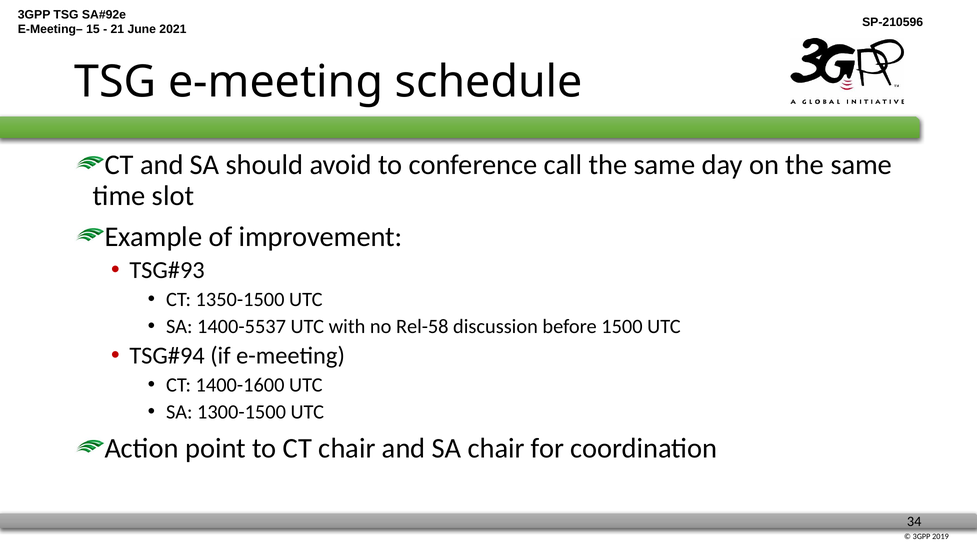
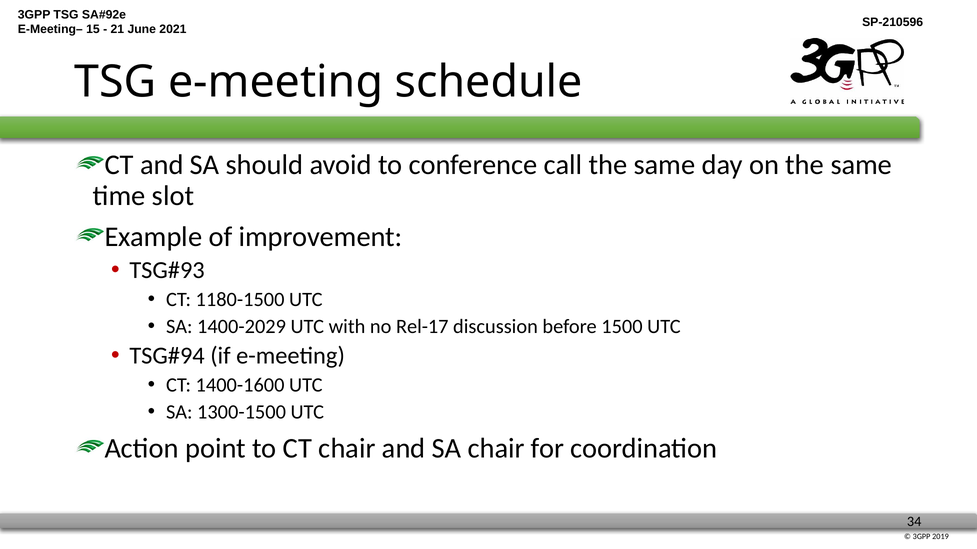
1350-1500: 1350-1500 -> 1180-1500
1400-5537: 1400-5537 -> 1400-2029
Rel-58: Rel-58 -> Rel-17
